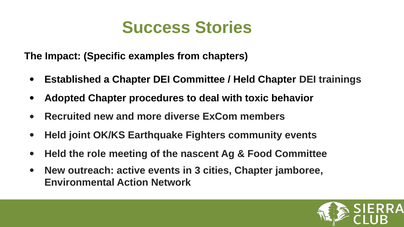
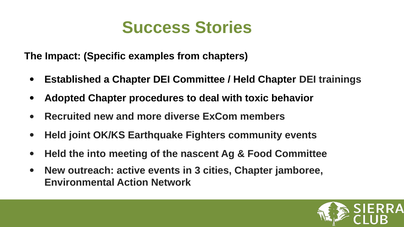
role: role -> into
